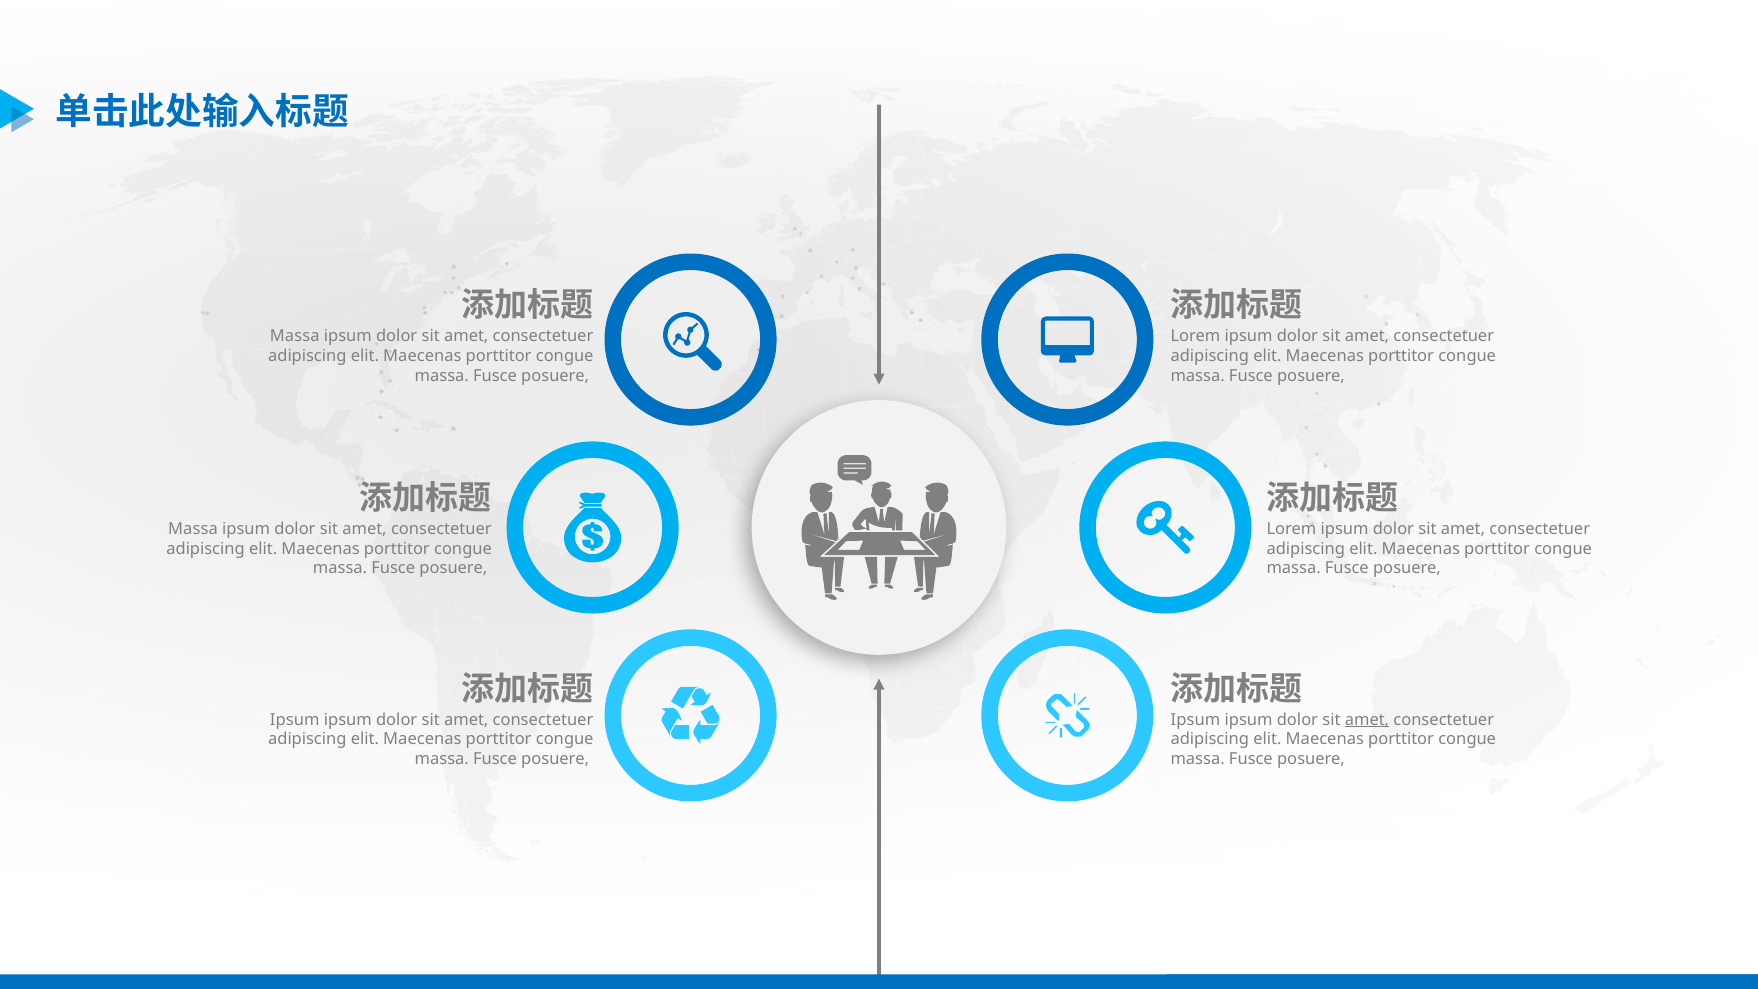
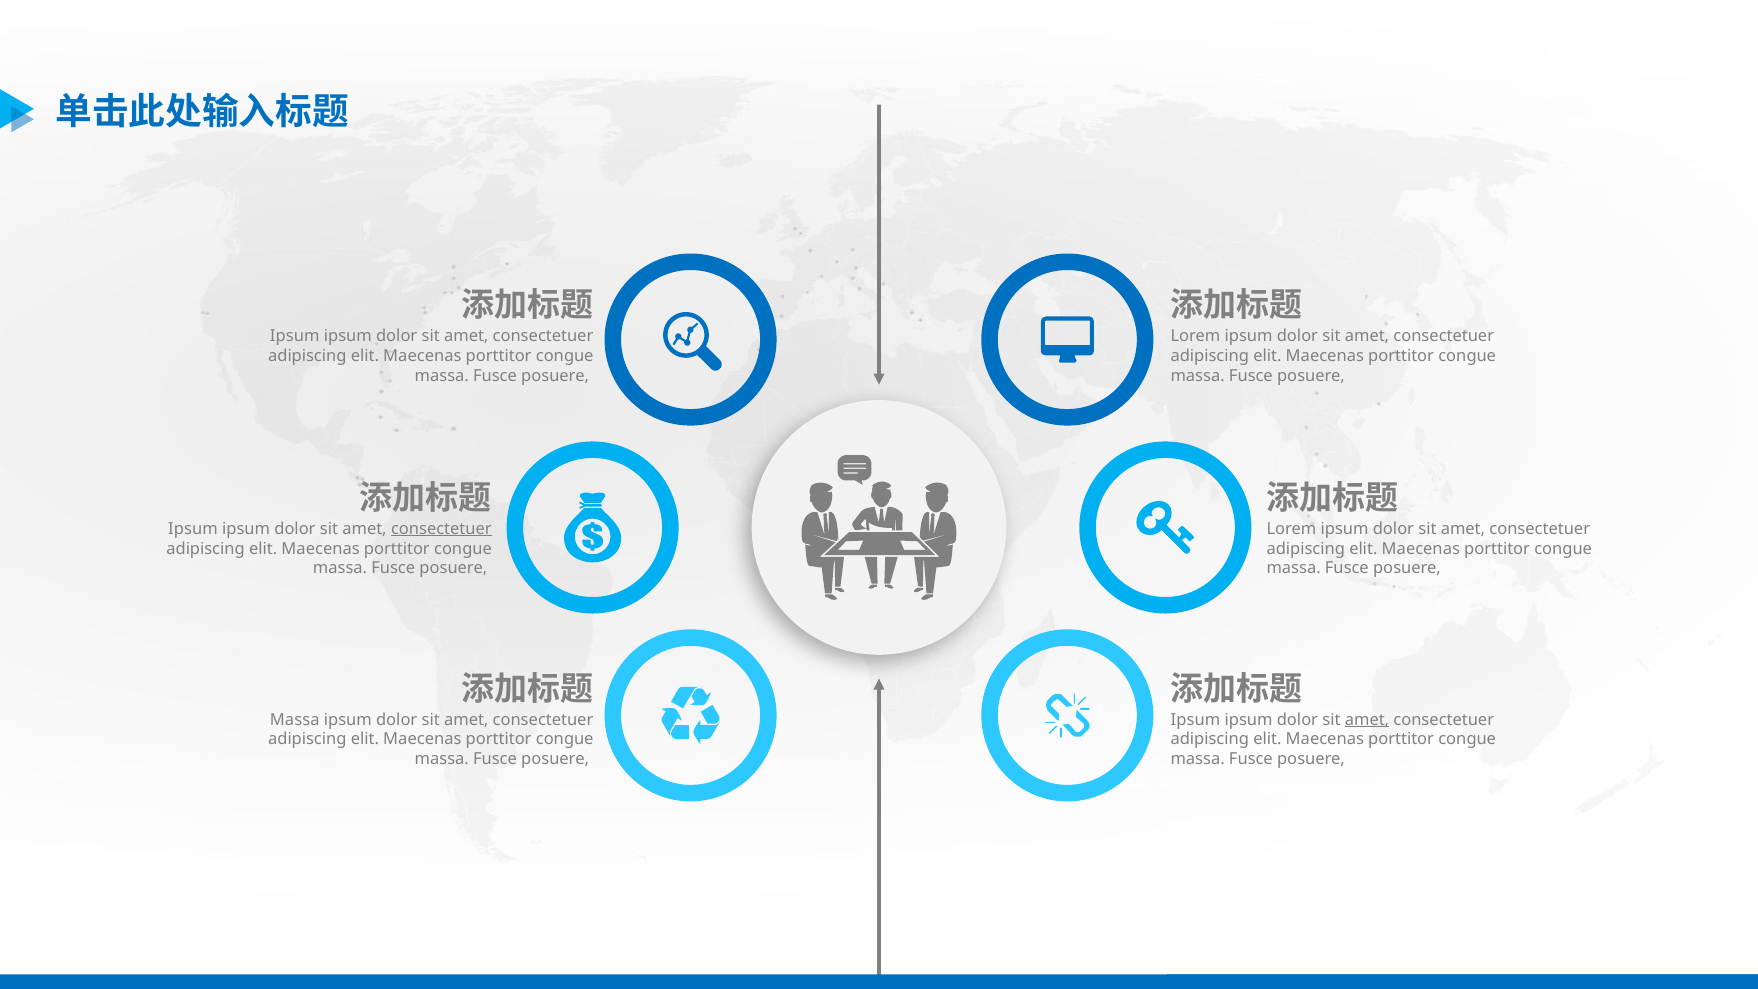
Massa at (295, 336): Massa -> Ipsum
Massa at (193, 529): Massa -> Ipsum
consectetuer at (441, 529) underline: none -> present
Ipsum at (295, 720): Ipsum -> Massa
